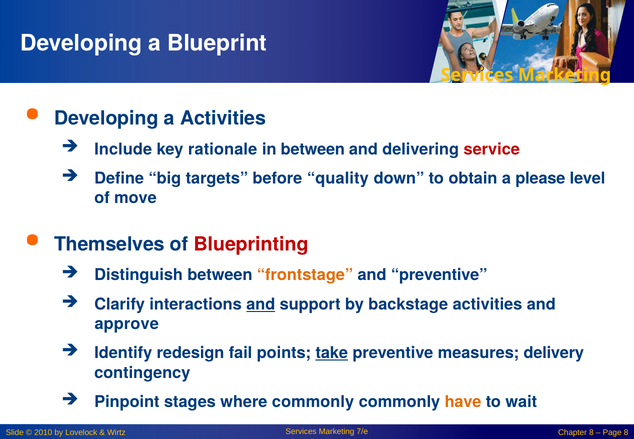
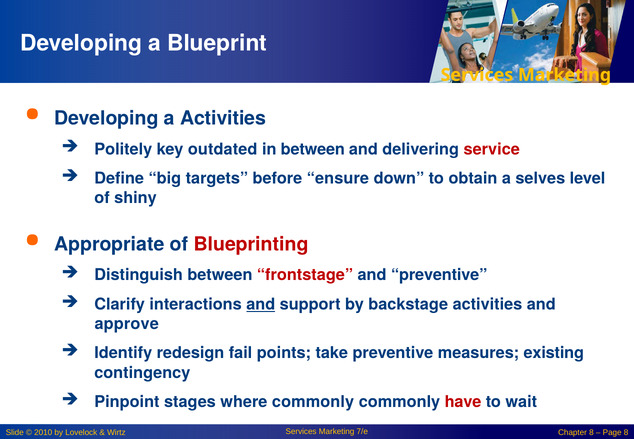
Include: Include -> Politely
rationale: rationale -> outdated
quality: quality -> ensure
please: please -> selves
move: move -> shiny
Themselves: Themselves -> Appropriate
frontstage colour: orange -> red
take underline: present -> none
delivery: delivery -> existing
have colour: orange -> red
